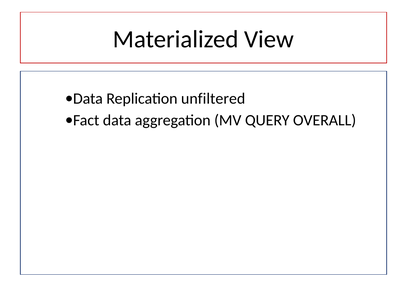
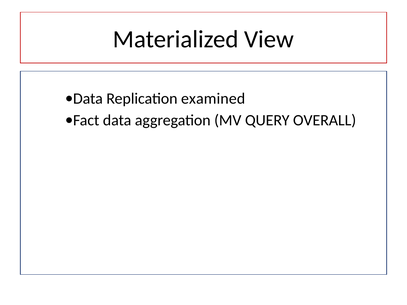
unfiltered: unfiltered -> examined
